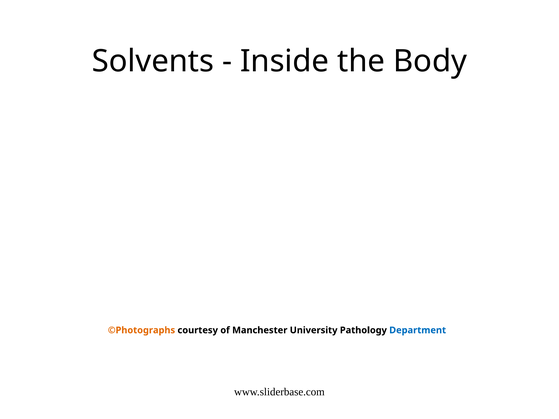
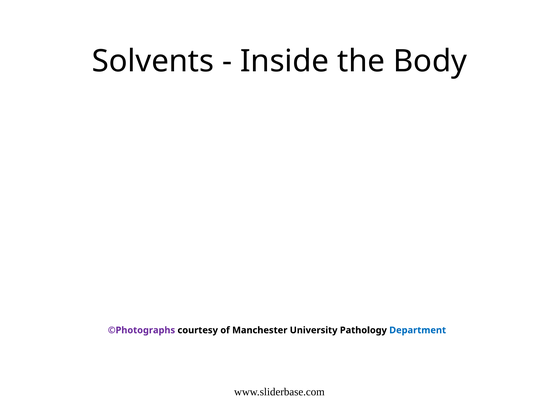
©Photographs colour: orange -> purple
